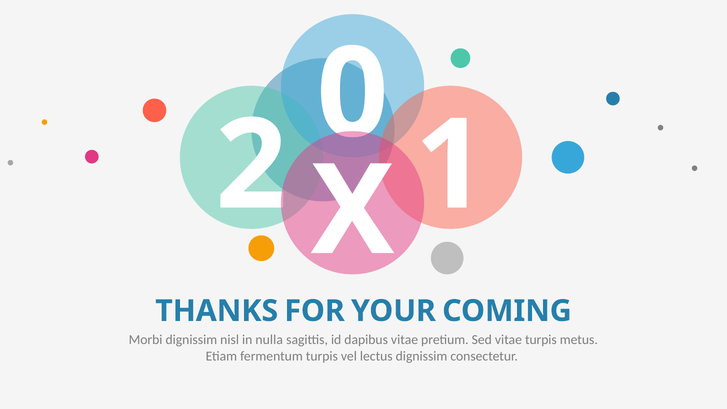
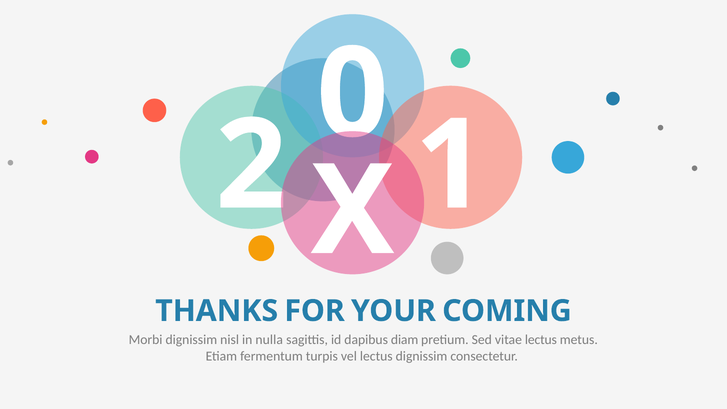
dapibus vitae: vitae -> diam
vitae turpis: turpis -> lectus
